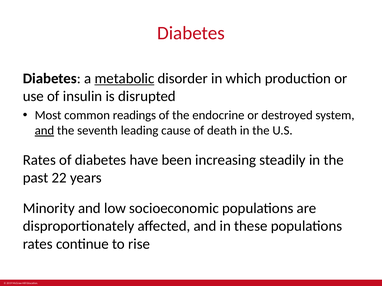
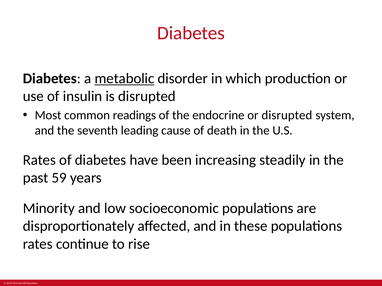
or destroyed: destroyed -> disrupted
and at (44, 131) underline: present -> none
22: 22 -> 59
